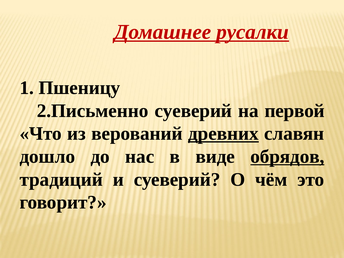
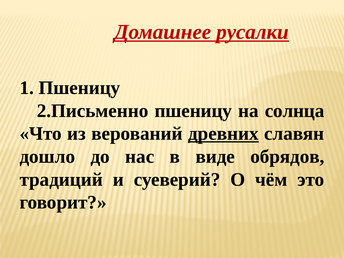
суеверий at (193, 111): суеверий -> пшеницу
первой: первой -> солнца
обрядов underline: present -> none
